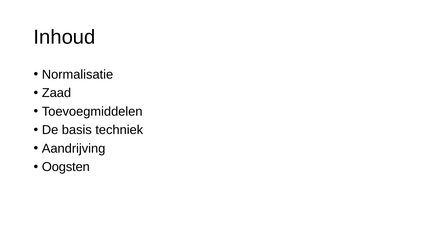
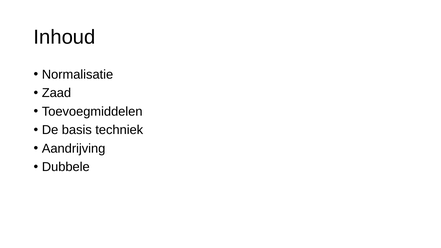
Oogsten: Oogsten -> Dubbele
